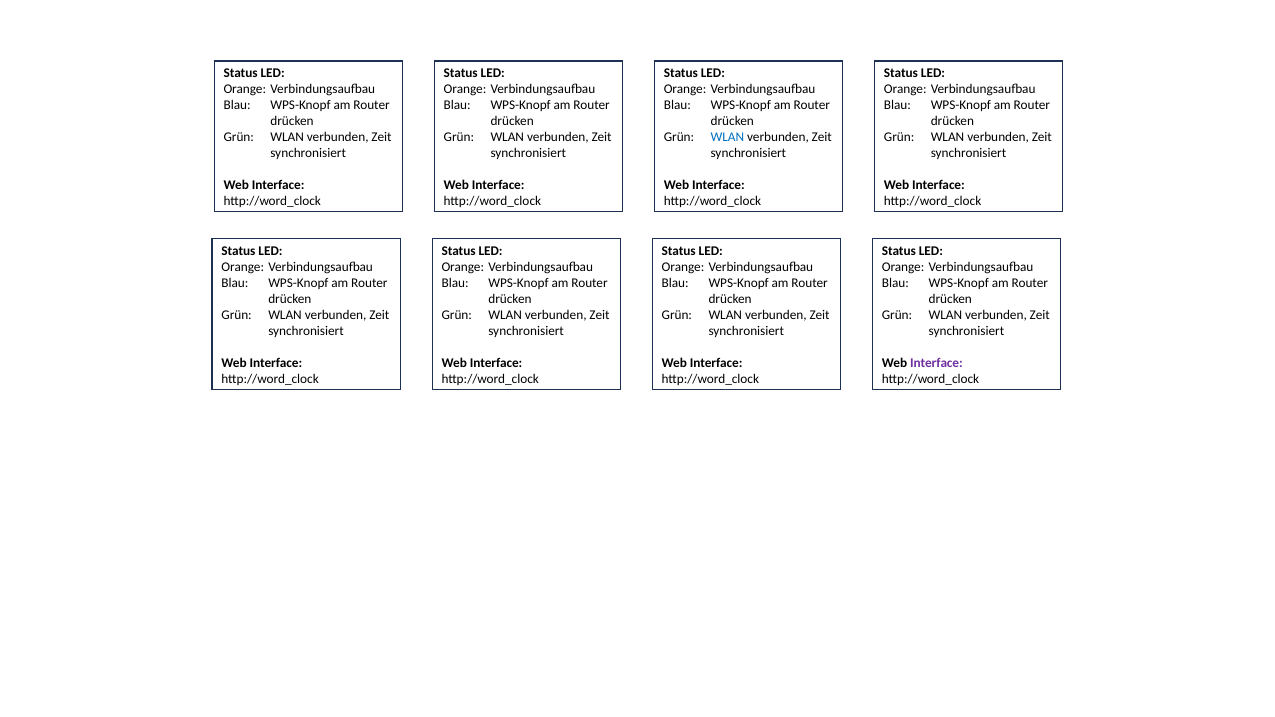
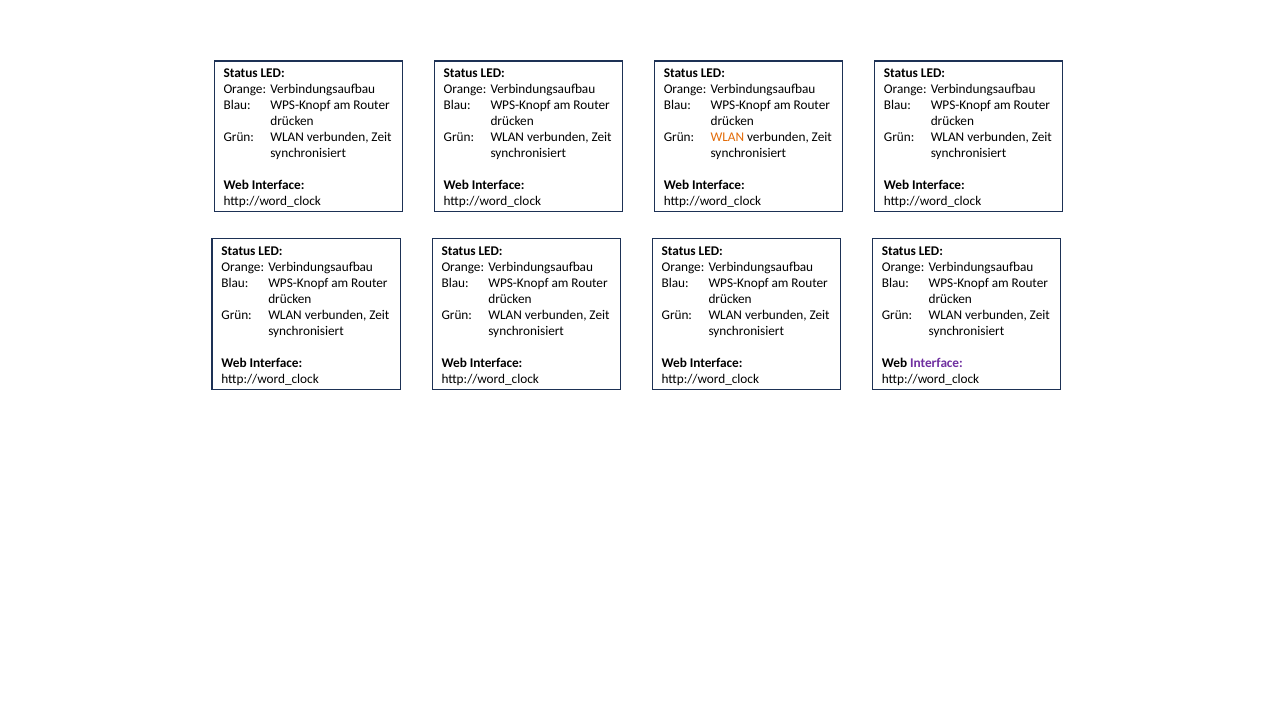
WLAN at (727, 137) colour: blue -> orange
